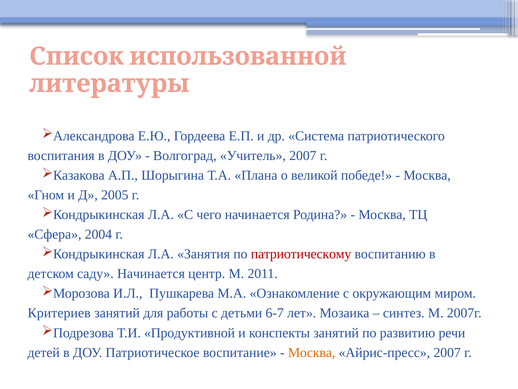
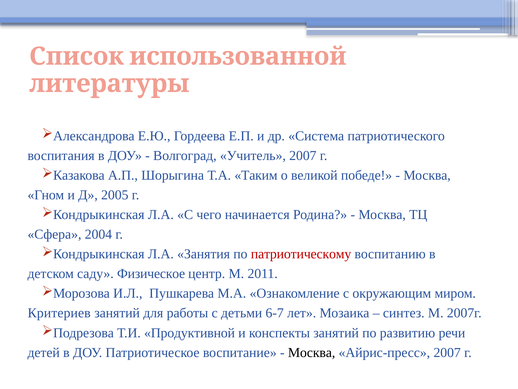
Плана: Плана -> Таким
саду Начинается: Начинается -> Физическое
Москва at (312, 352) colour: orange -> black
